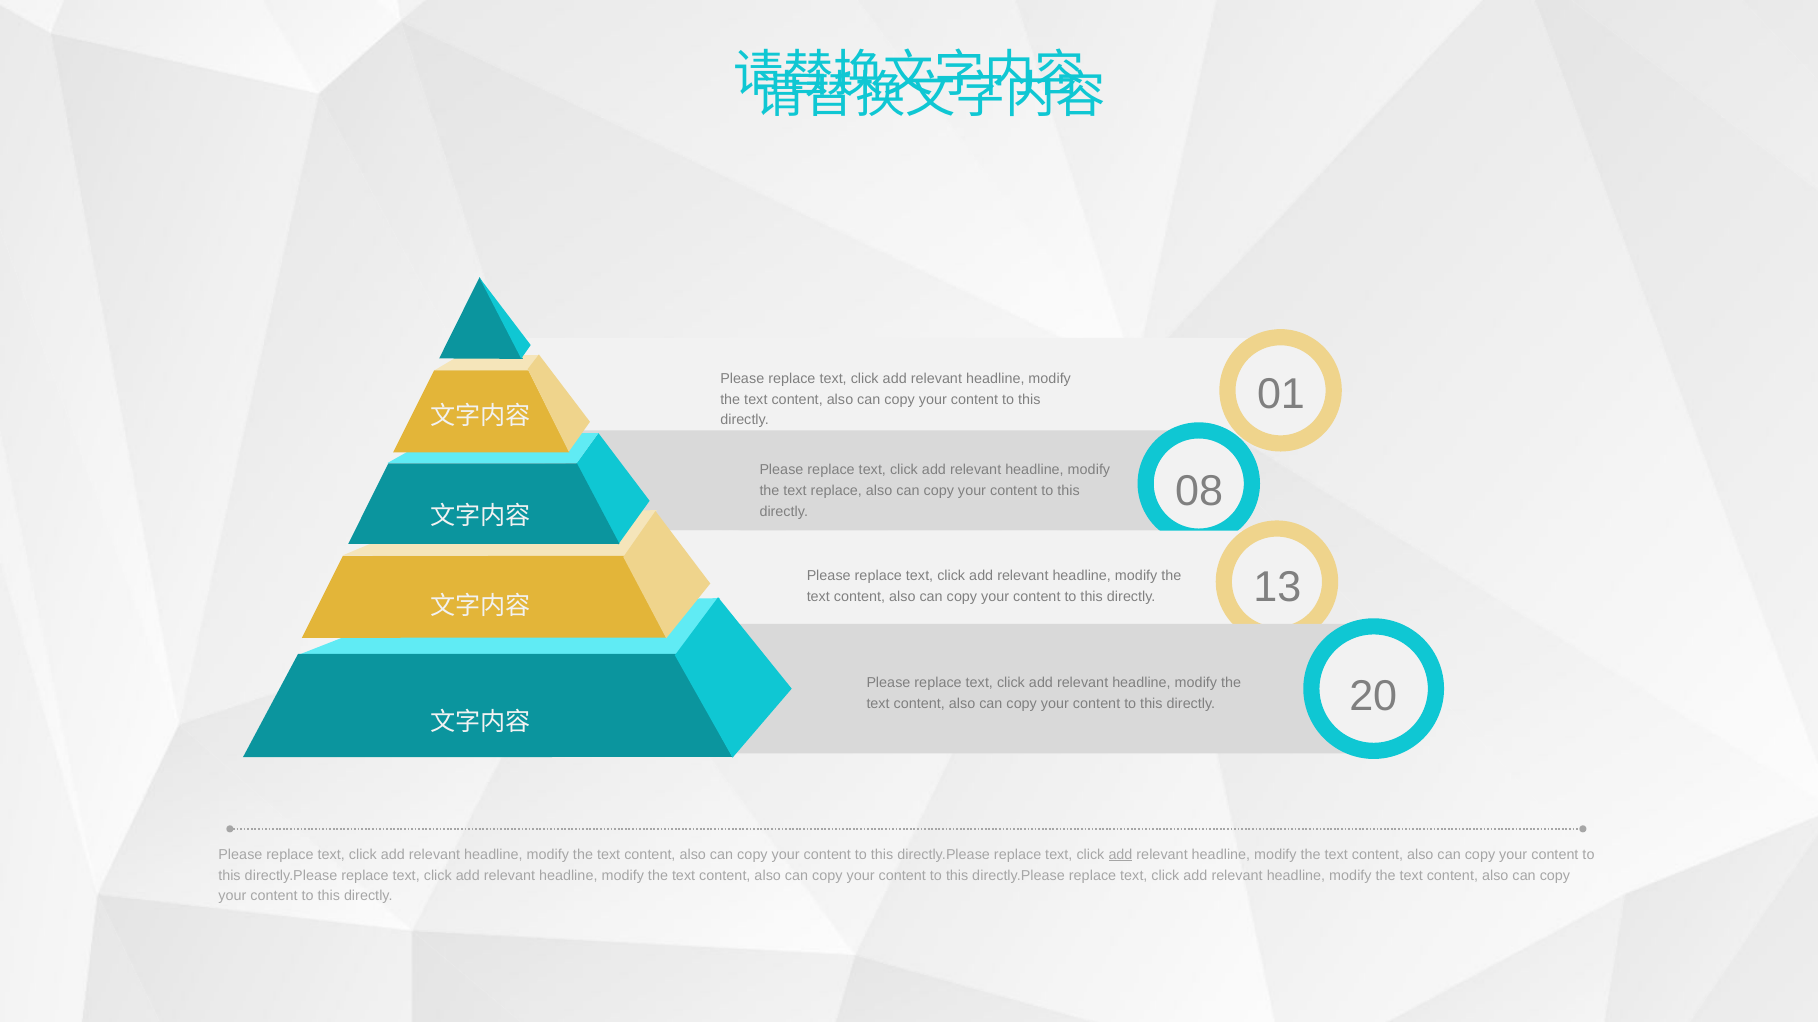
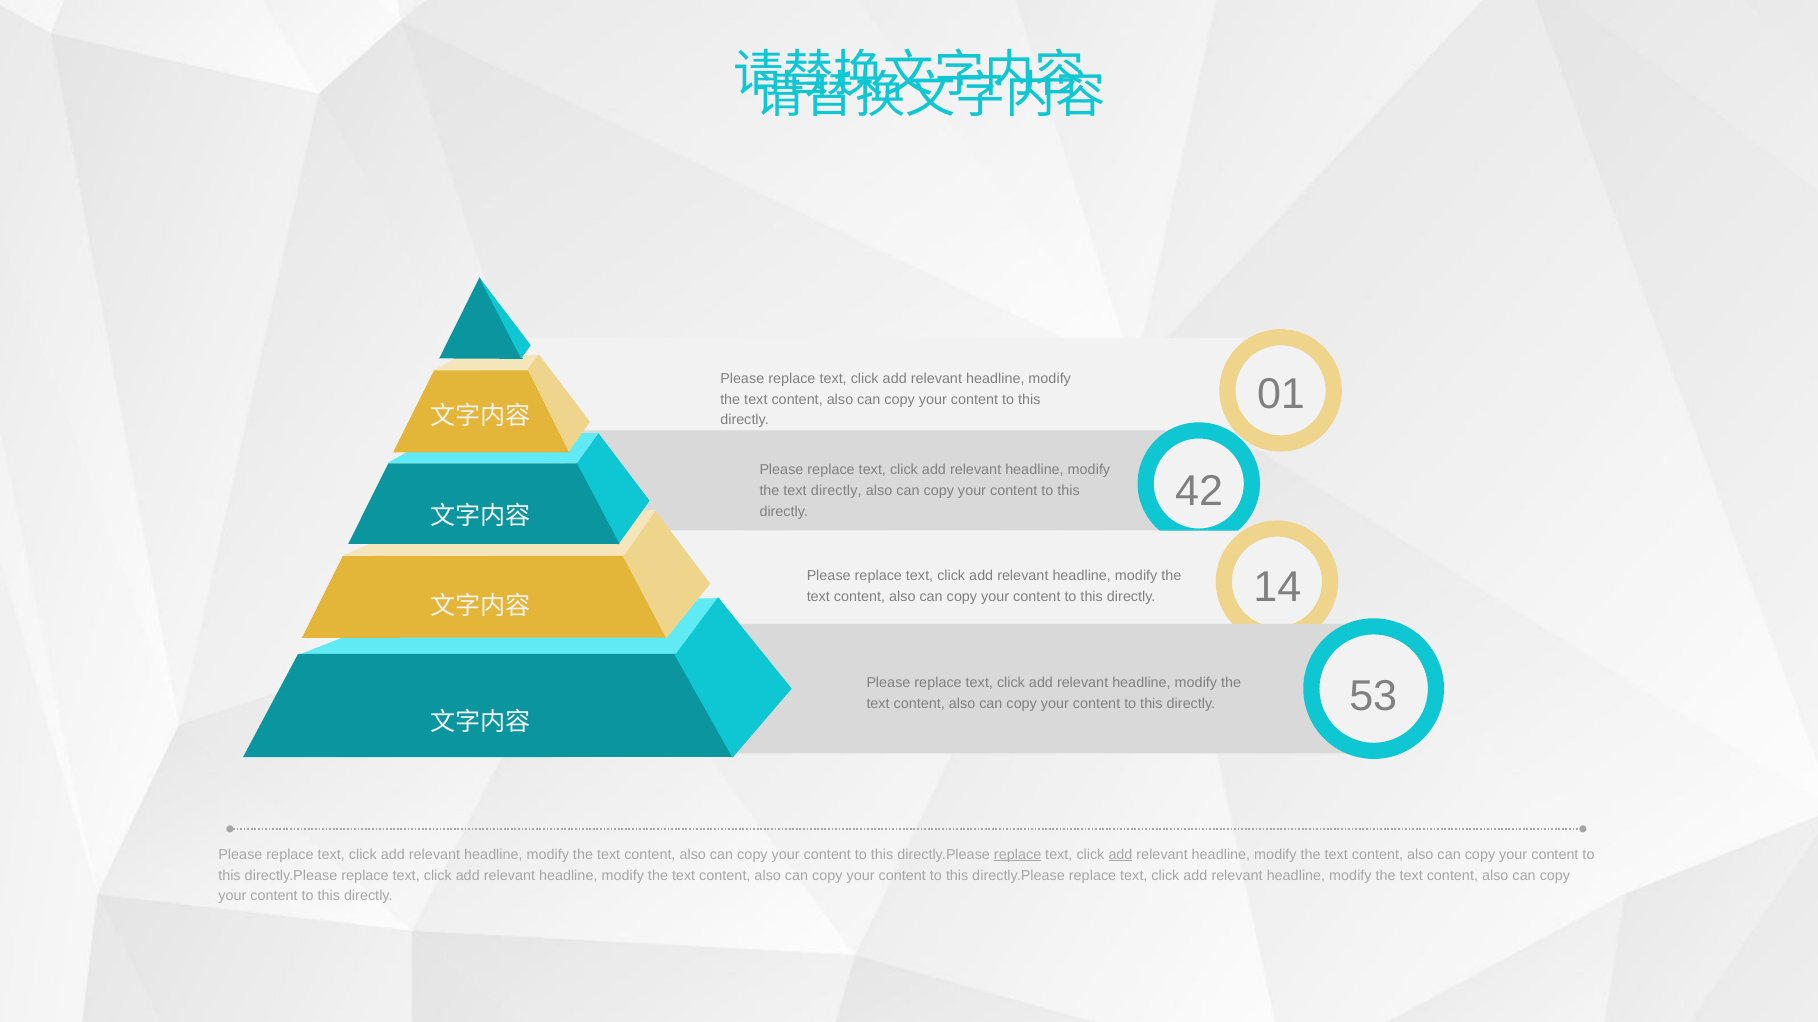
text replace: replace -> directly
08: 08 -> 42
13: 13 -> 14
20: 20 -> 53
replace at (1018, 855) underline: none -> present
